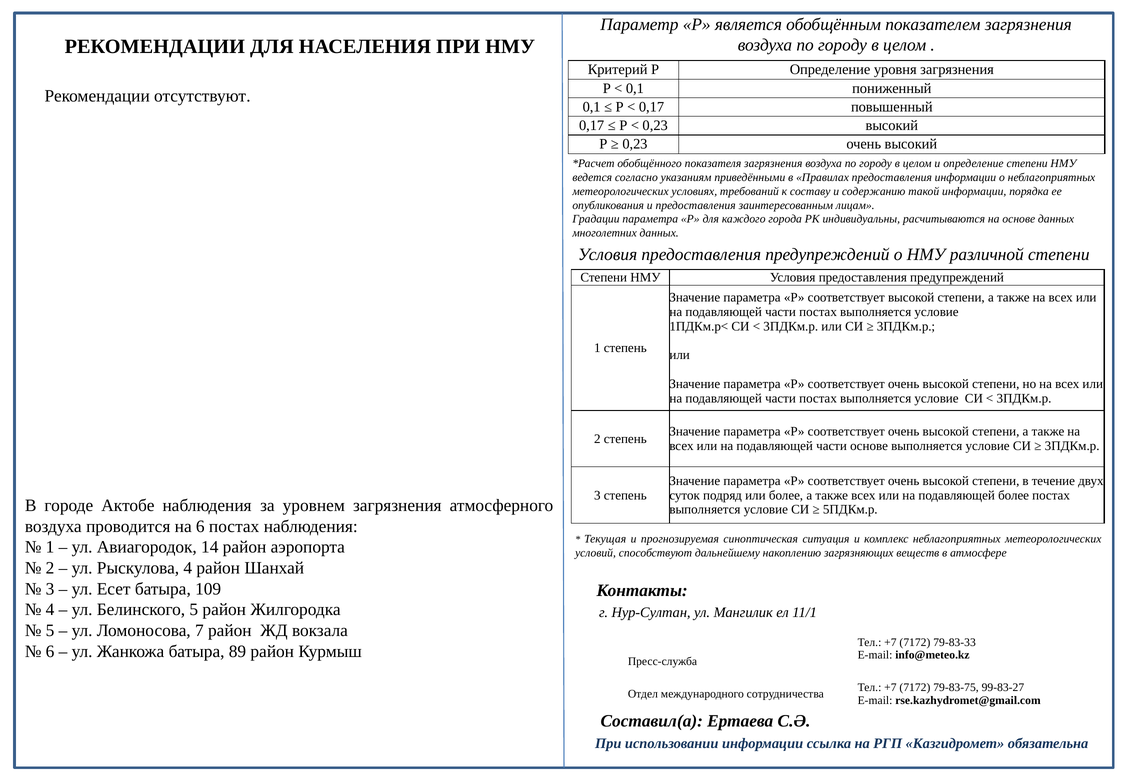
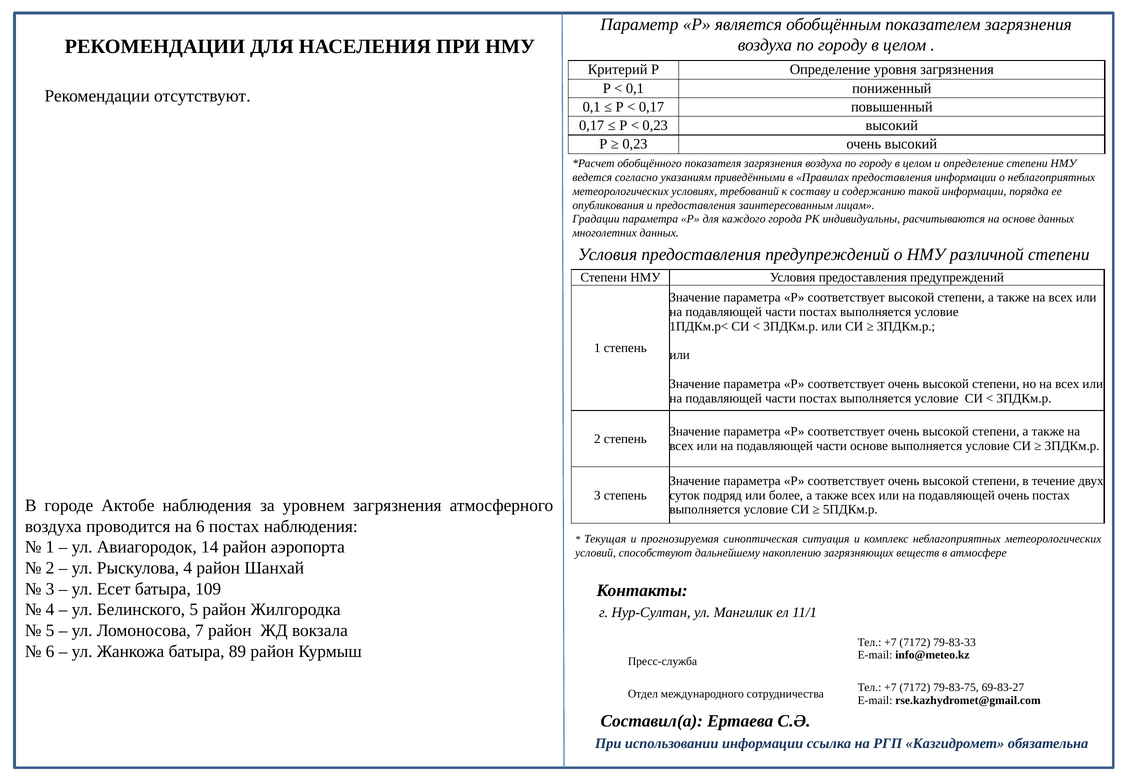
подавляющей более: более -> очень
99-83-27: 99-83-27 -> 69-83-27
